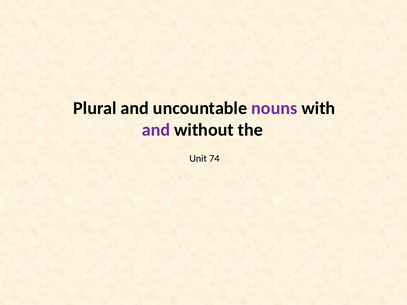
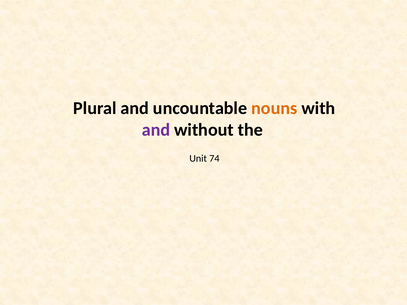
nouns colour: purple -> orange
